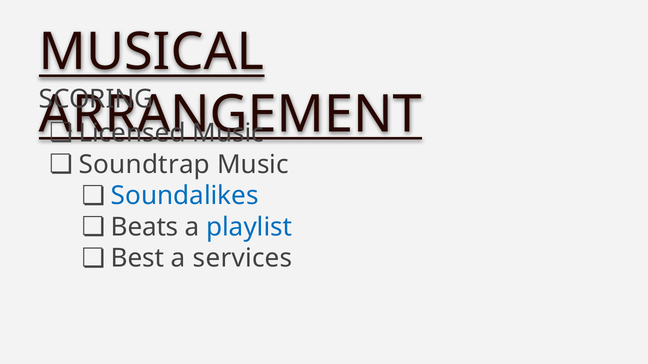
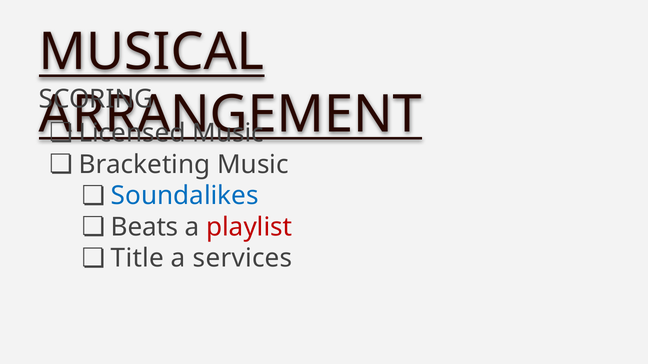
Soundtrap: Soundtrap -> Bracketing
playlist colour: blue -> red
Best: Best -> Title
